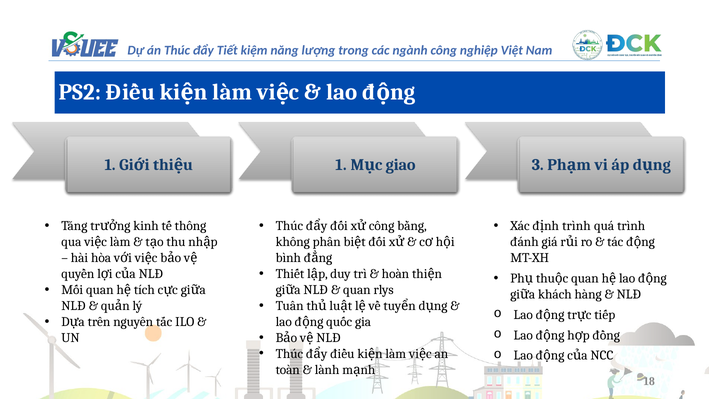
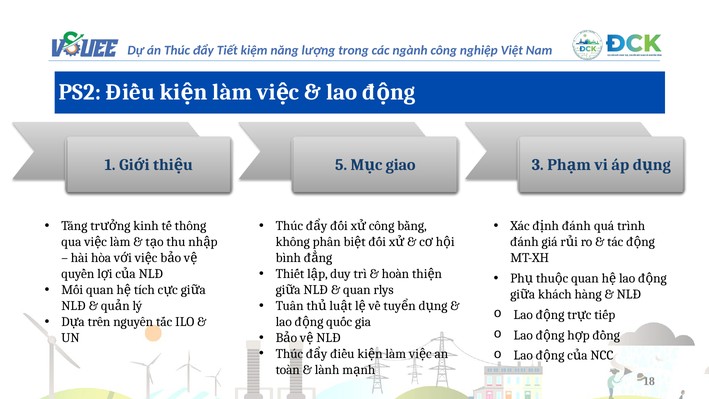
1 at (341, 165): 1 -> 5
trình at (576, 226): trình -> đánh
